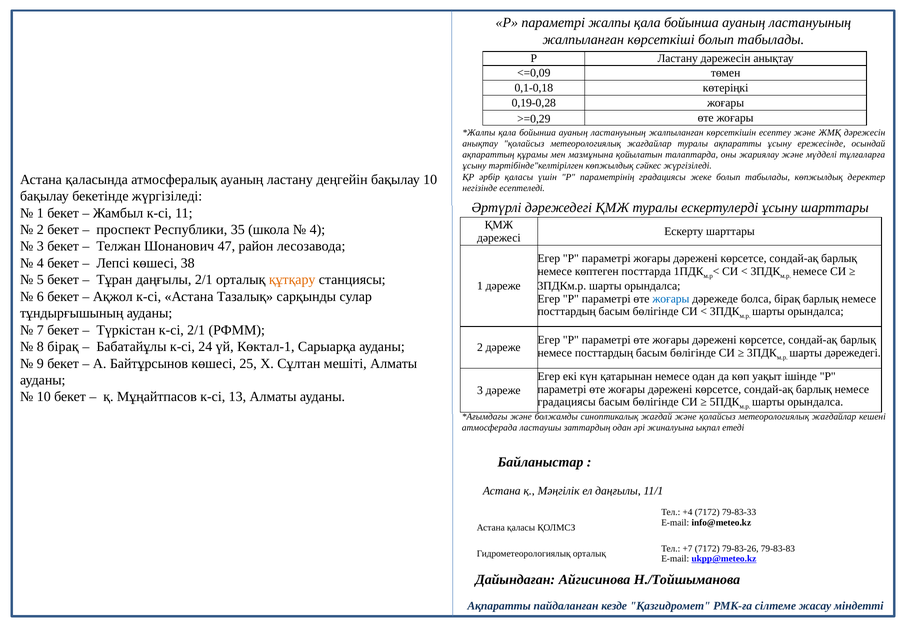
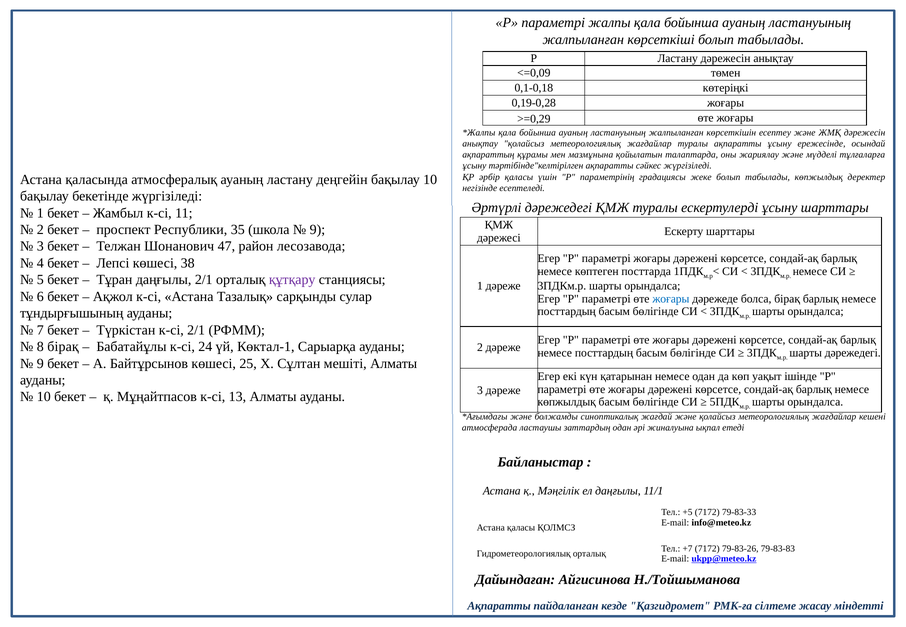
тәртібінде"келтірілген көпжылдық: көпжылдық -> ақпаратты
4 at (317, 230): 4 -> 9
құтқару colour: orange -> purple
градациясы at (567, 402): градациясы -> көпжылдық
+4: +4 -> +5
